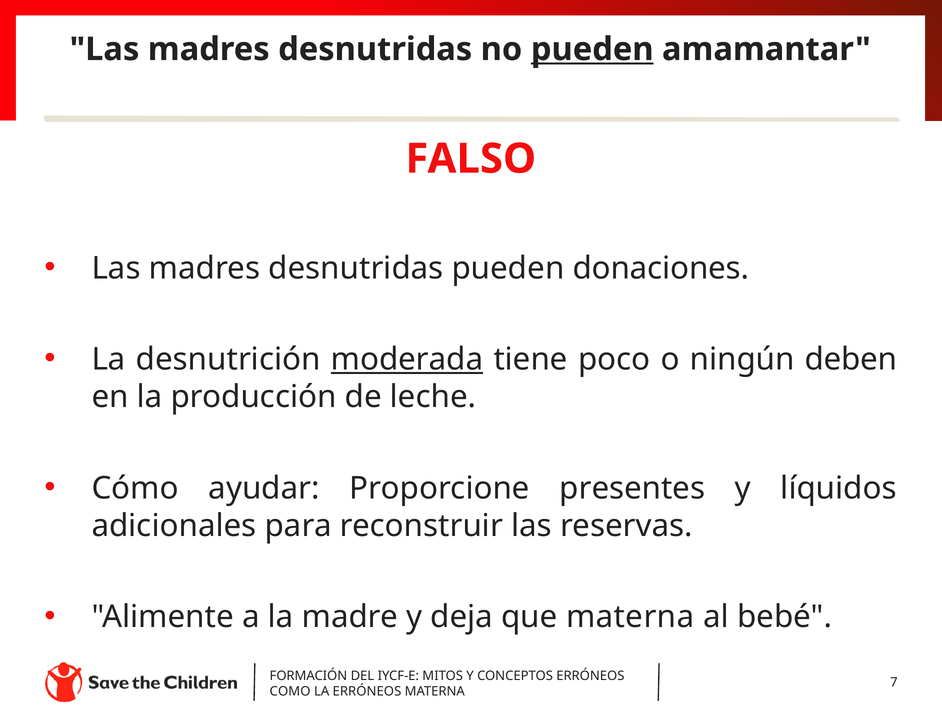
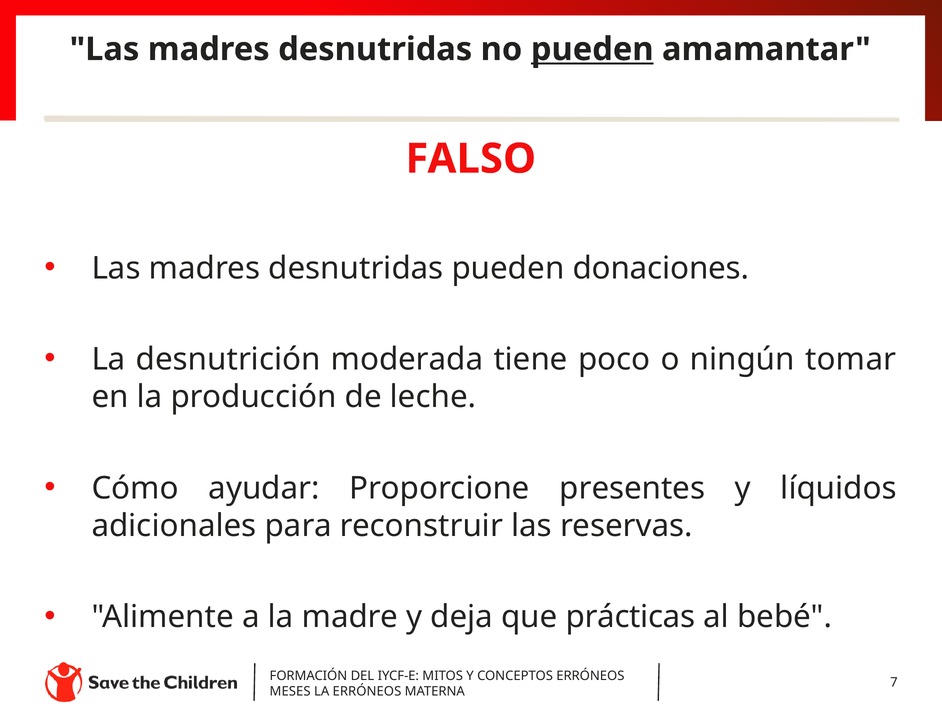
moderada underline: present -> none
deben: deben -> tomar
que materna: materna -> prácticas
COMO: COMO -> MESES
